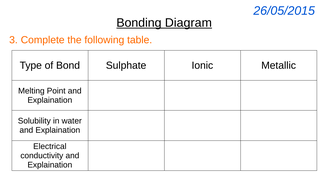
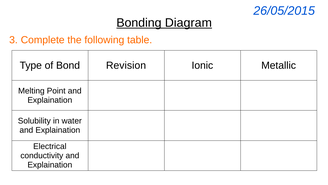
Sulphate: Sulphate -> Revision
